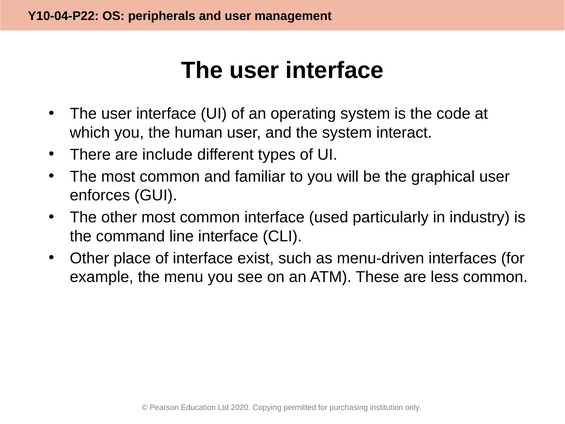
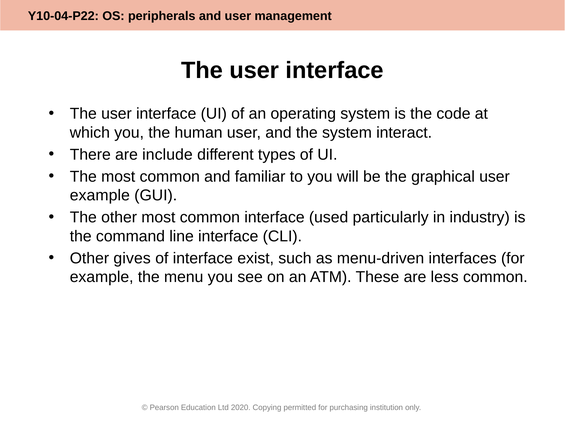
enforces at (100, 195): enforces -> example
place: place -> gives
